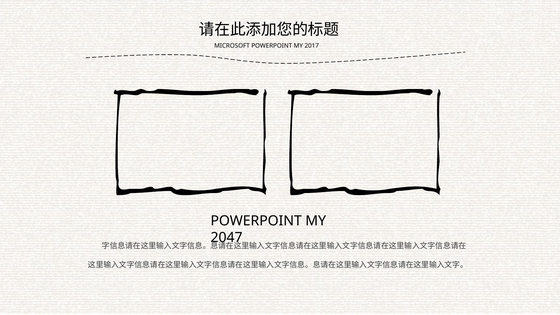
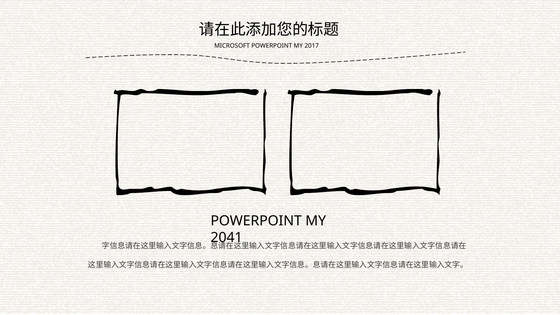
2047: 2047 -> 2041
